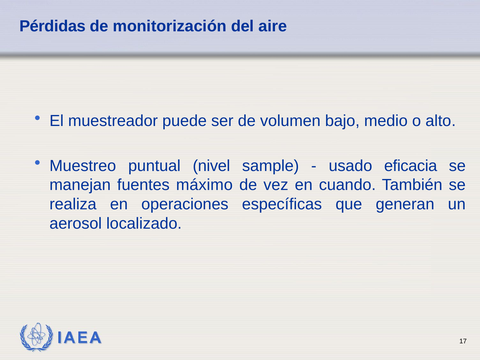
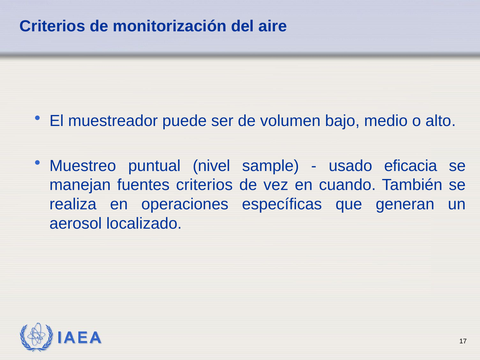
Pérdidas at (53, 26): Pérdidas -> Criterios
fuentes máximo: máximo -> criterios
